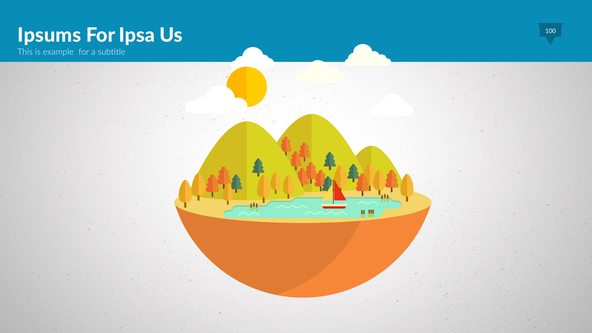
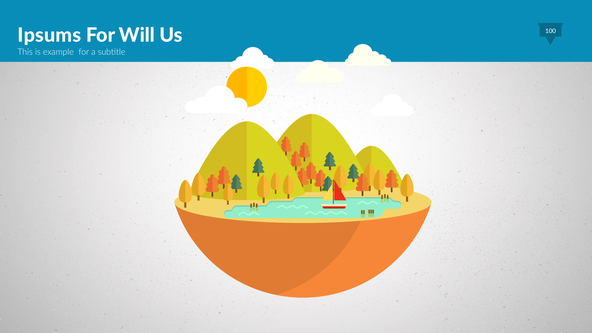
Ipsa: Ipsa -> Will
